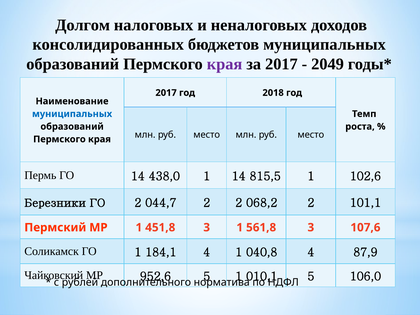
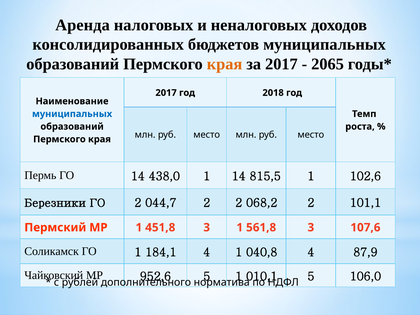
Долгом: Долгом -> Аренда
края at (225, 64) colour: purple -> orange
2049: 2049 -> 2065
